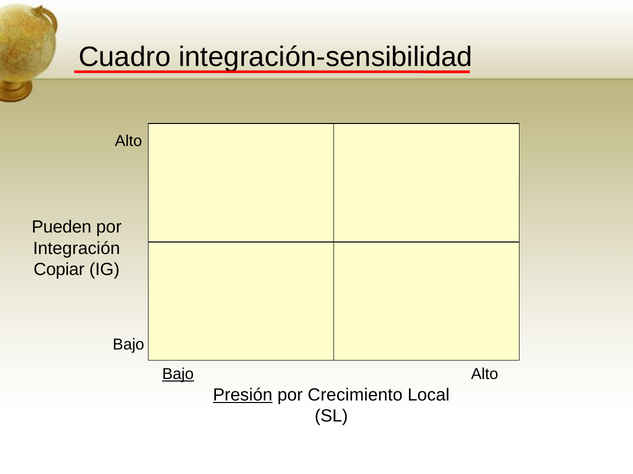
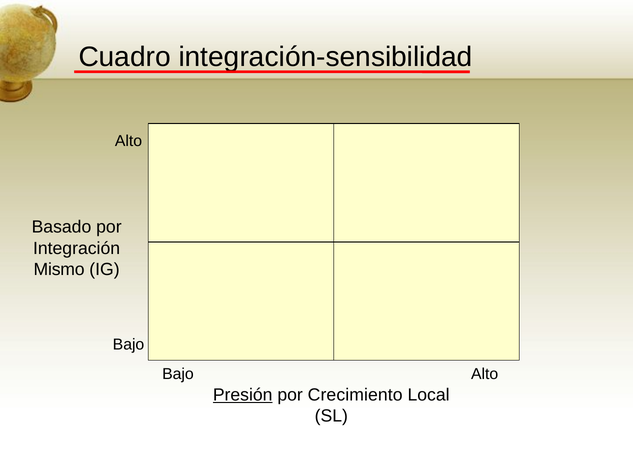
Pueden: Pueden -> Basado
Copiar: Copiar -> Mismo
Bajo at (178, 375) underline: present -> none
